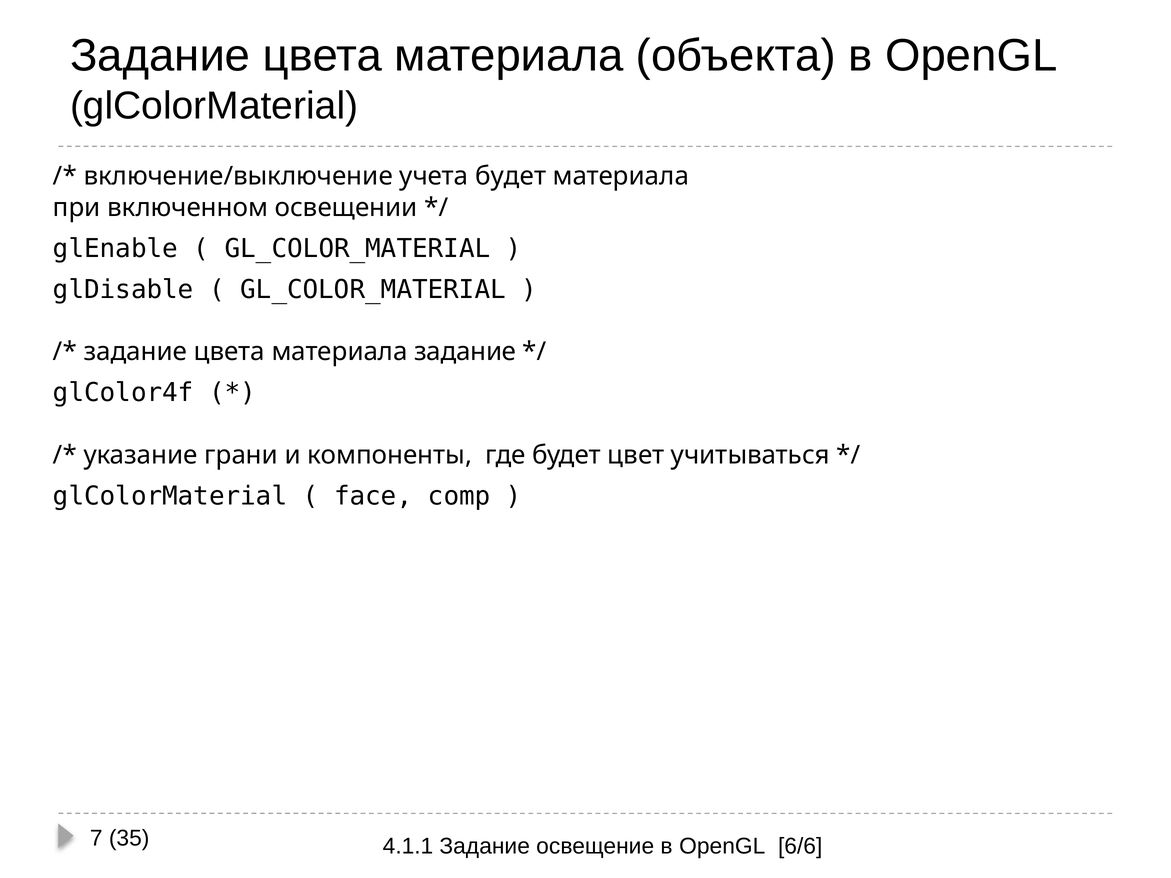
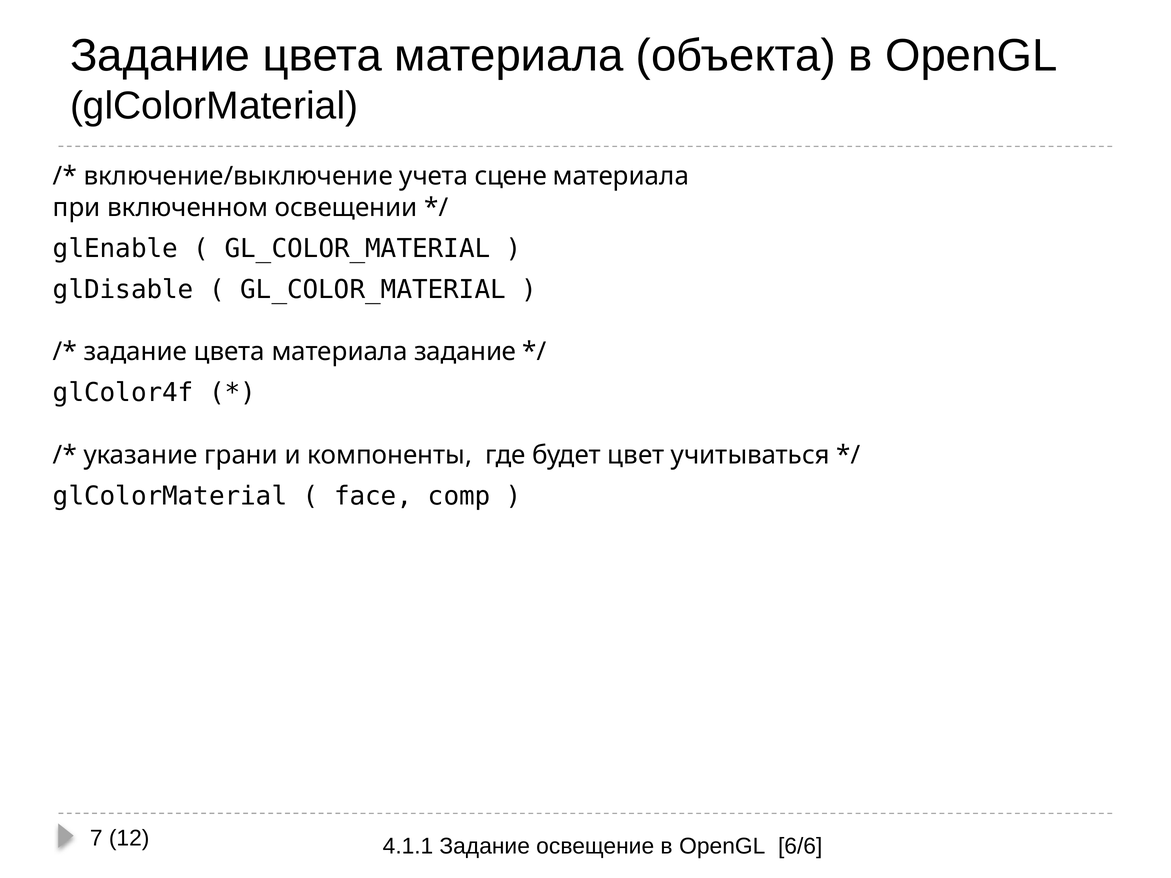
учета будет: будет -> сцене
35: 35 -> 12
